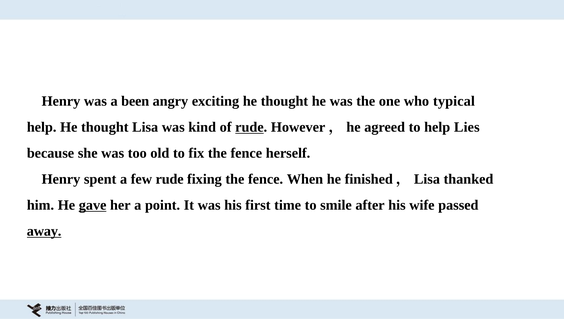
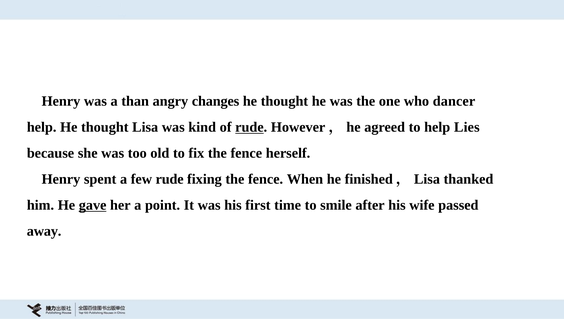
been: been -> than
exciting: exciting -> changes
typical: typical -> dancer
away underline: present -> none
